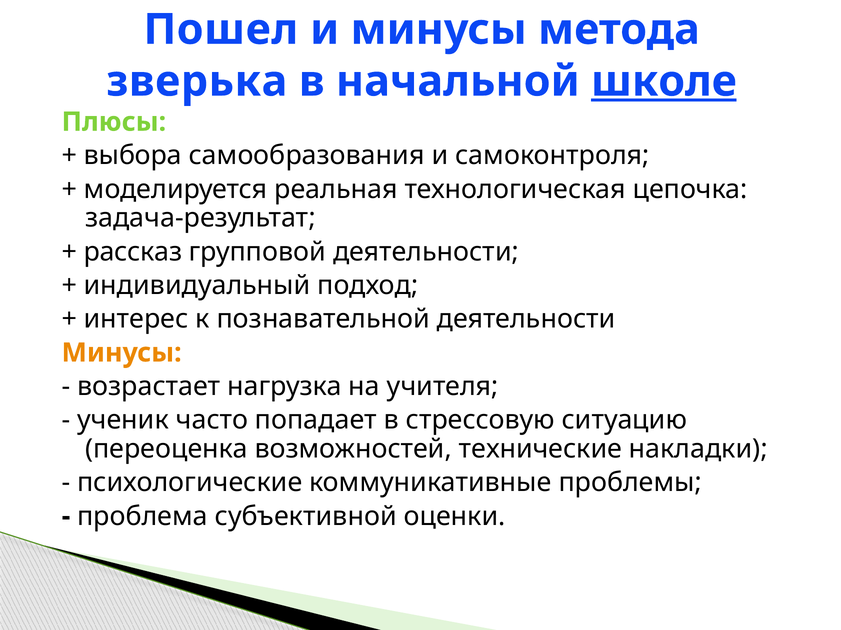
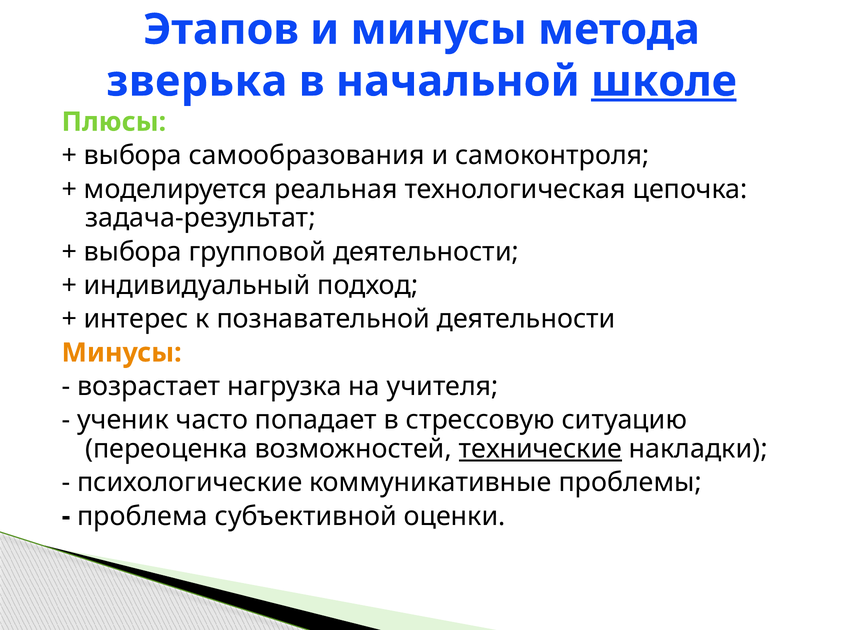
Пошел: Пошел -> Этапов
рассказ at (133, 252): рассказ -> выбора
технические underline: none -> present
